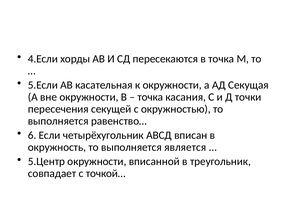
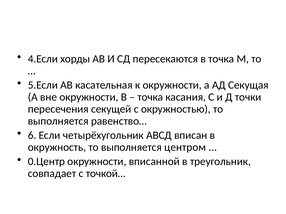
является: является -> центром
5.Центр: 5.Центр -> 0.Центр
